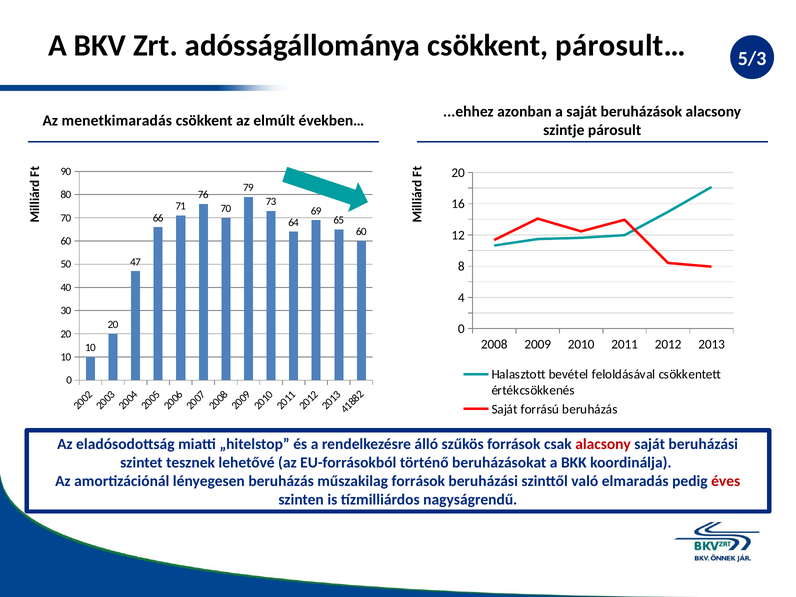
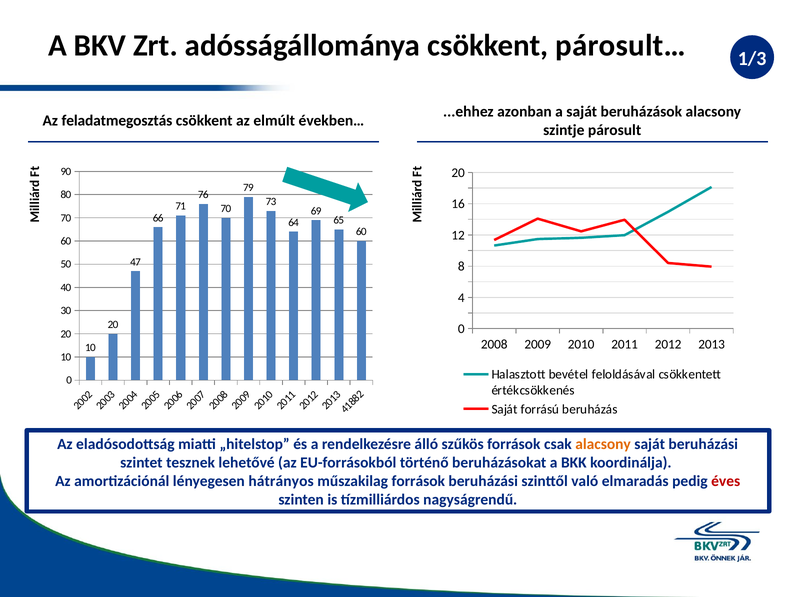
5/3: 5/3 -> 1/3
menetkimaradás: menetkimaradás -> feladatmegosztás
alacsony at (603, 444) colour: red -> orange
lényegesen beruházás: beruházás -> hátrányos
